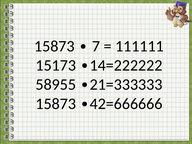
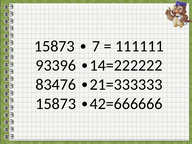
15173: 15173 -> 93396
58955: 58955 -> 83476
